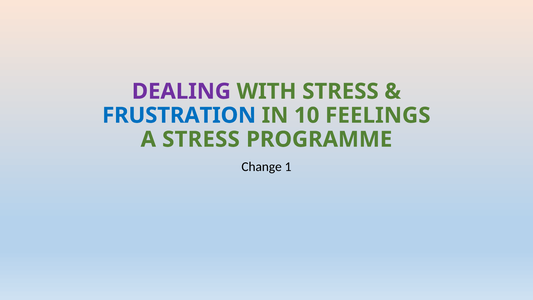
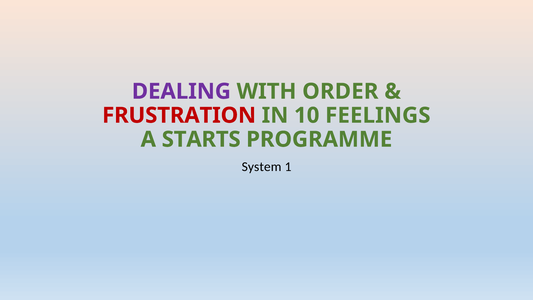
WITH STRESS: STRESS -> ORDER
FRUSTRATION colour: blue -> red
A STRESS: STRESS -> STARTS
Change: Change -> System
